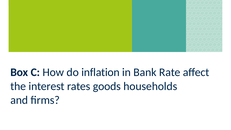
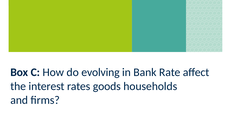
inflation: inflation -> evolving
